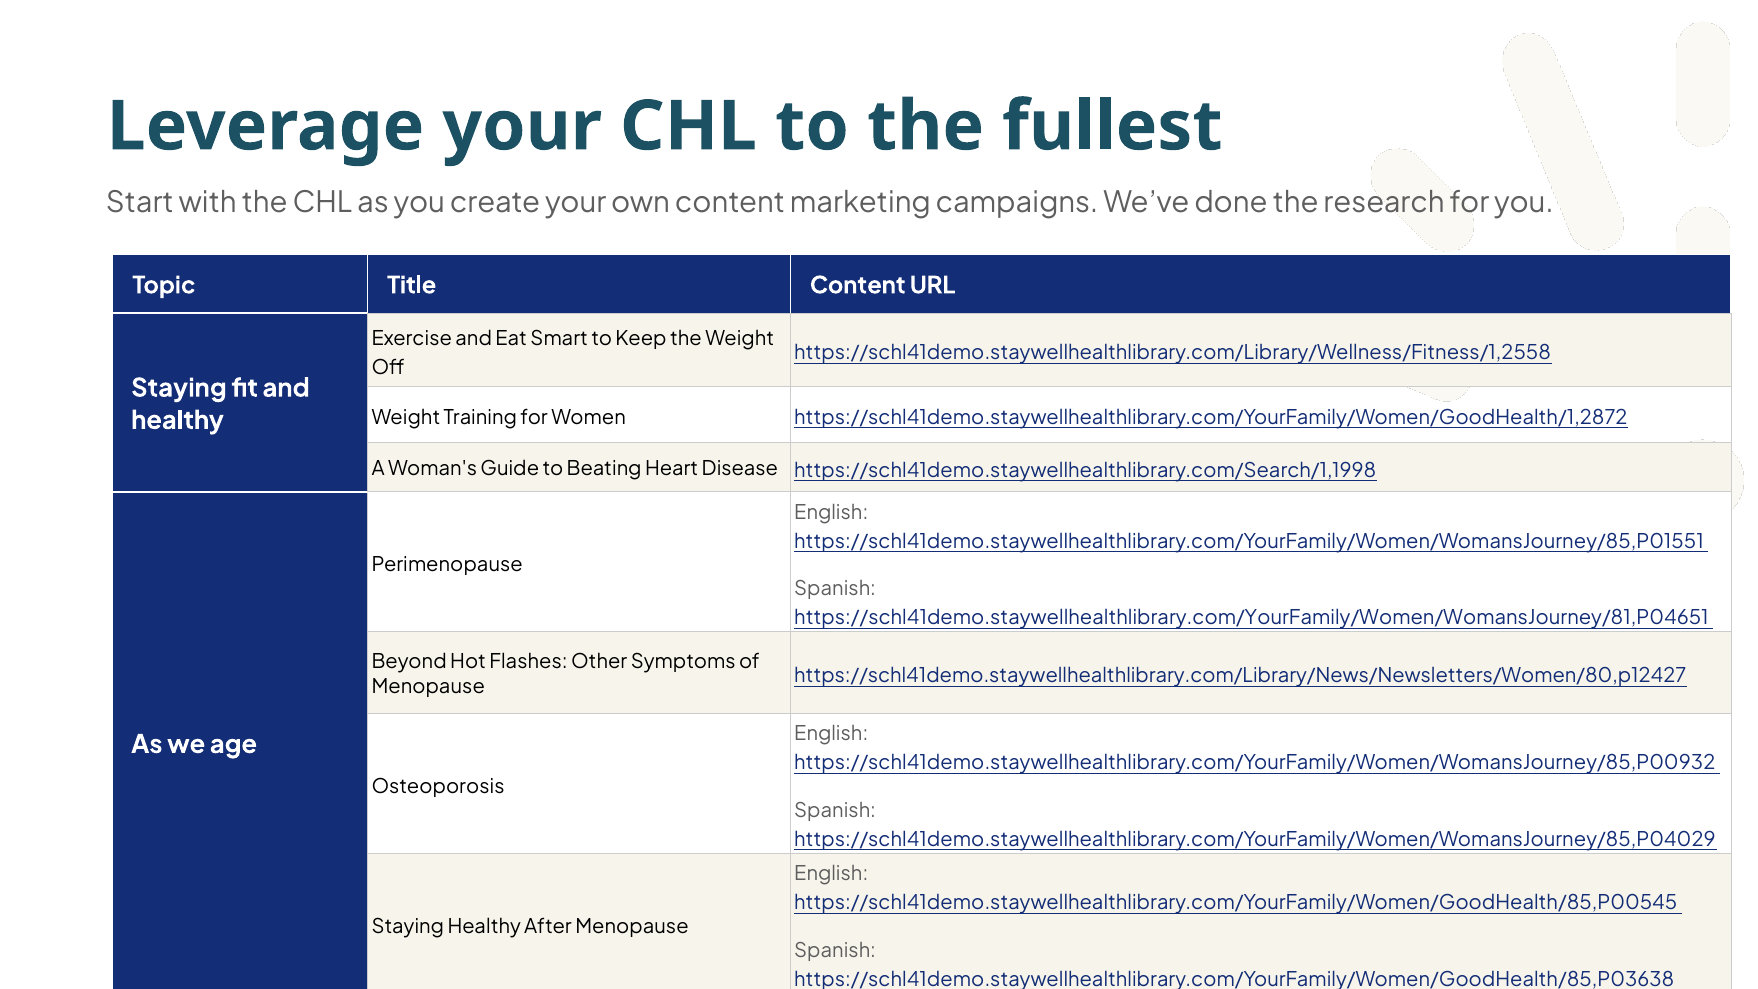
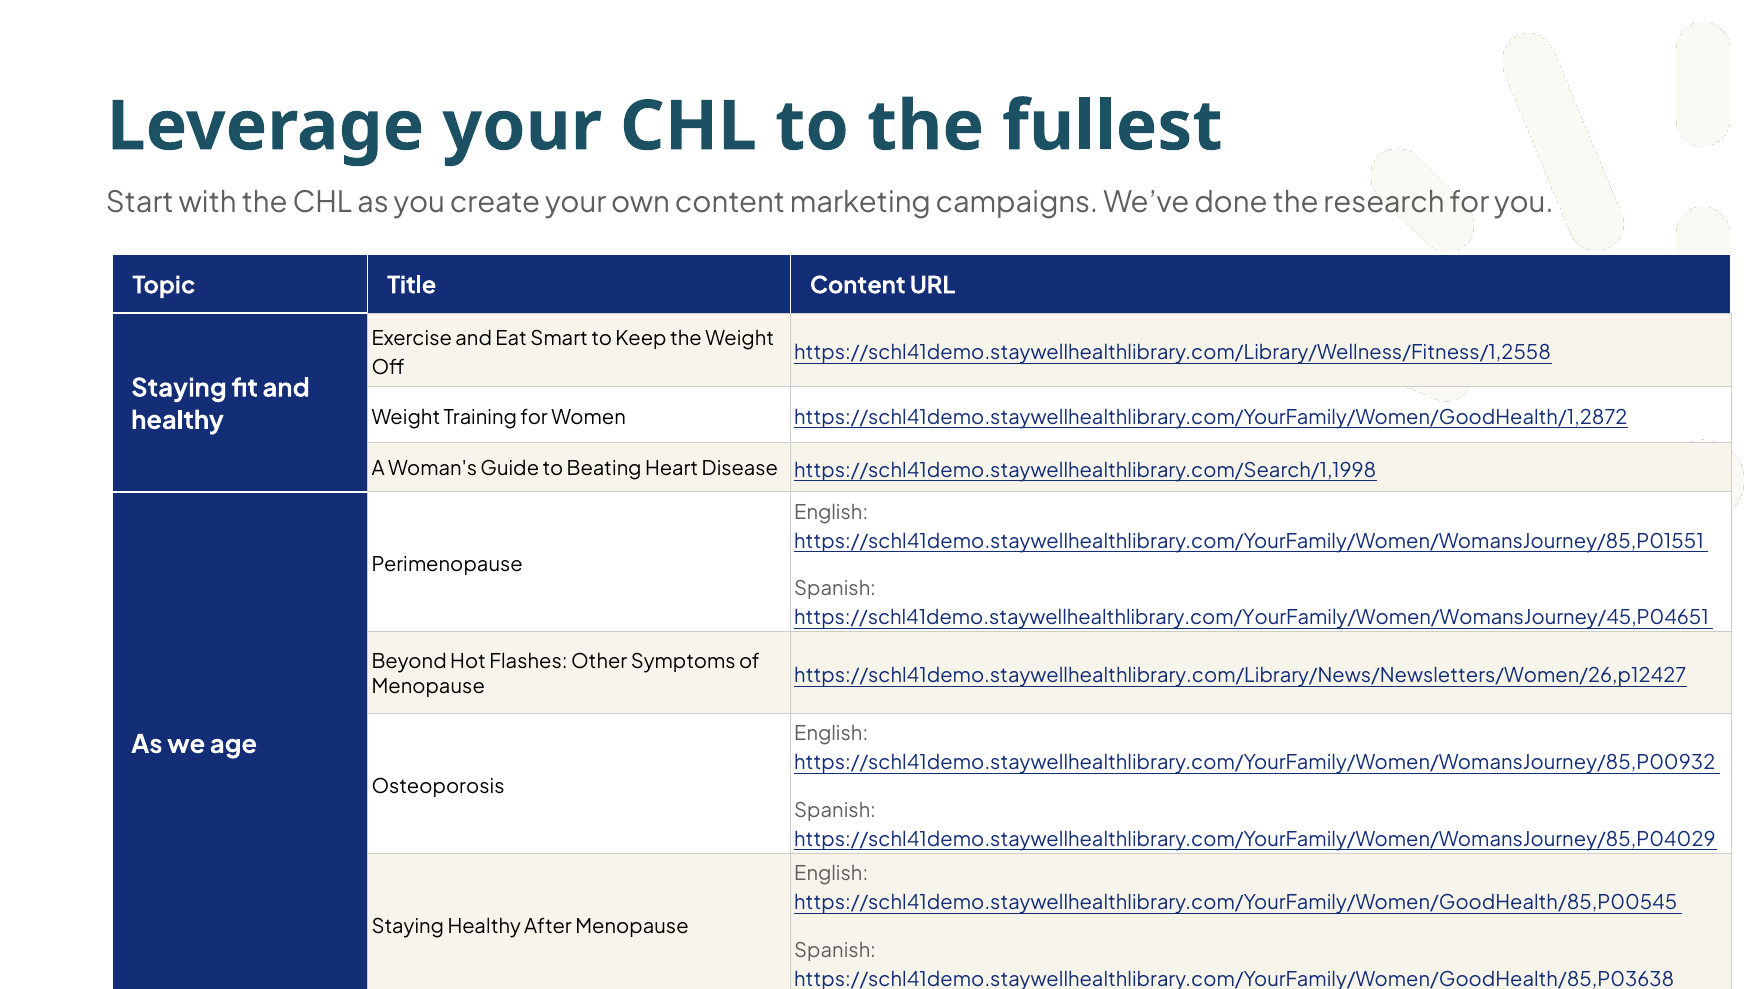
https://schl41demo.staywellhealthlibrary.com/YourFamily/Women/WomansJourney/81,P04651: https://schl41demo.staywellhealthlibrary.com/YourFamily/Women/WomansJourney/81,P04651 -> https://schl41demo.staywellhealthlibrary.com/YourFamily/Women/WomansJourney/45,P04651
https://schl41demo.staywellhealthlibrary.com/Library/News/Newsletters/Women/80,p12427: https://schl41demo.staywellhealthlibrary.com/Library/News/Newsletters/Women/80,p12427 -> https://schl41demo.staywellhealthlibrary.com/Library/News/Newsletters/Women/26,p12427
